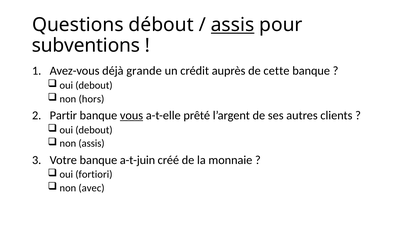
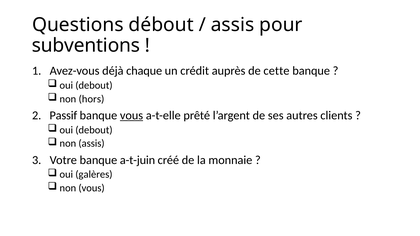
assis at (233, 25) underline: present -> none
grande: grande -> chaque
Partir: Partir -> Passif
fortiori: fortiori -> galères
non avec: avec -> vous
